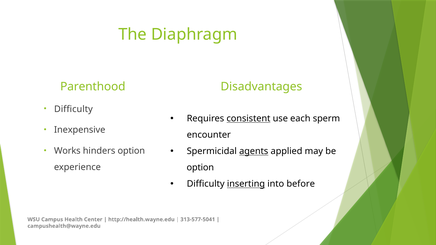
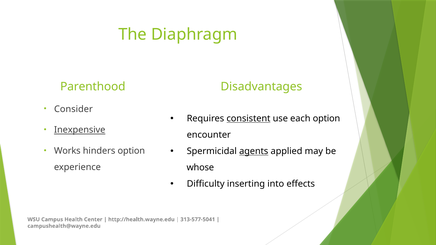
Difficulty at (73, 109): Difficulty -> Consider
each sperm: sperm -> option
Inexpensive underline: none -> present
option at (200, 168): option -> whose
inserting underline: present -> none
before: before -> effects
